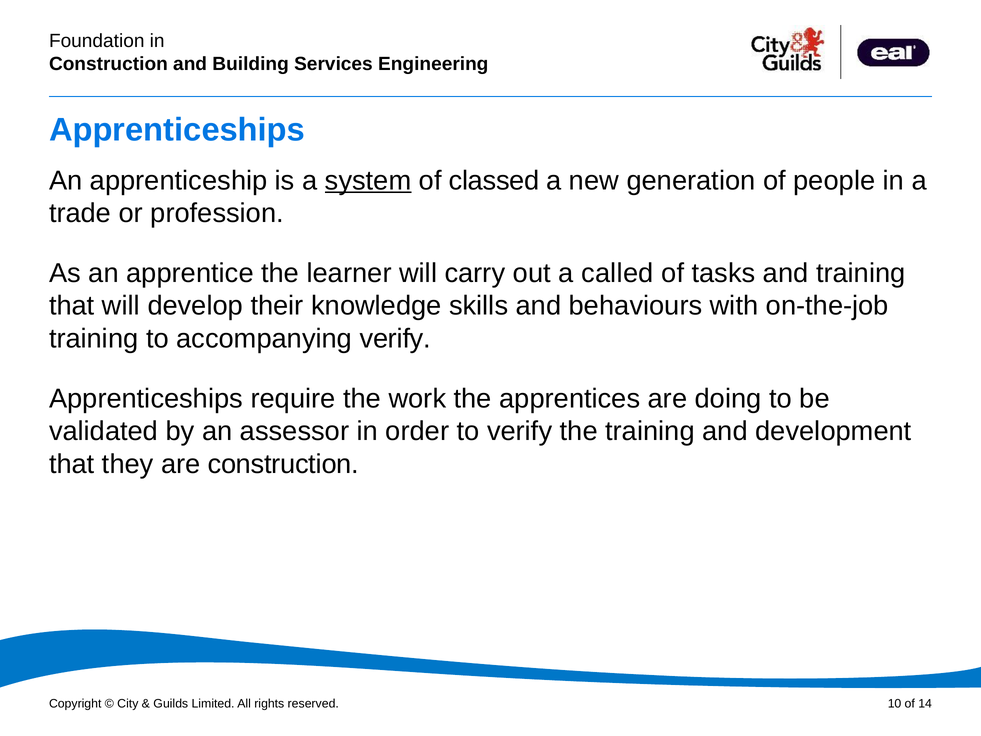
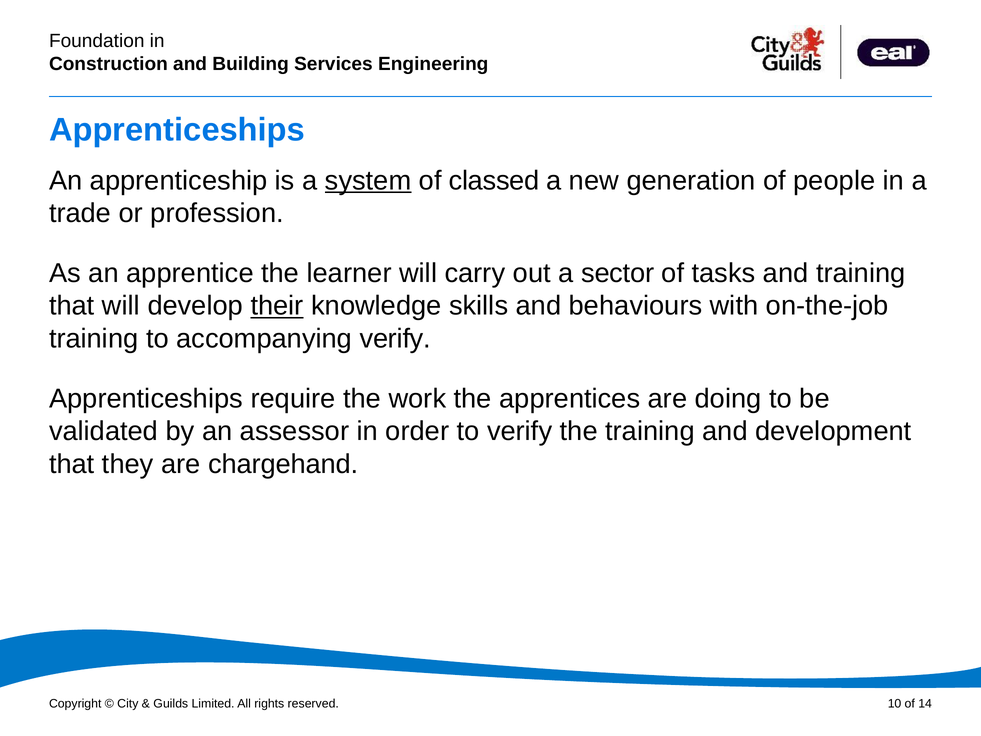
called: called -> sector
their underline: none -> present
are construction: construction -> chargehand
